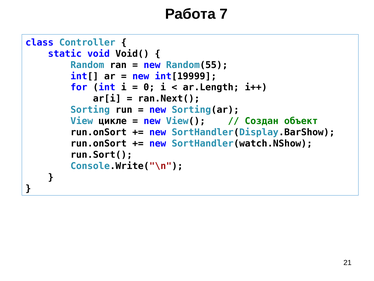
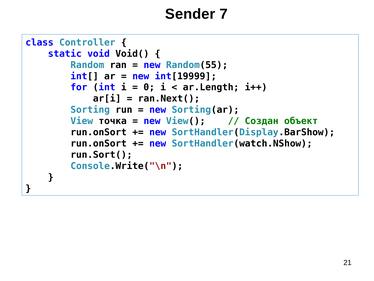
Работа: Работа -> Sender
цикле: цикле -> точка
